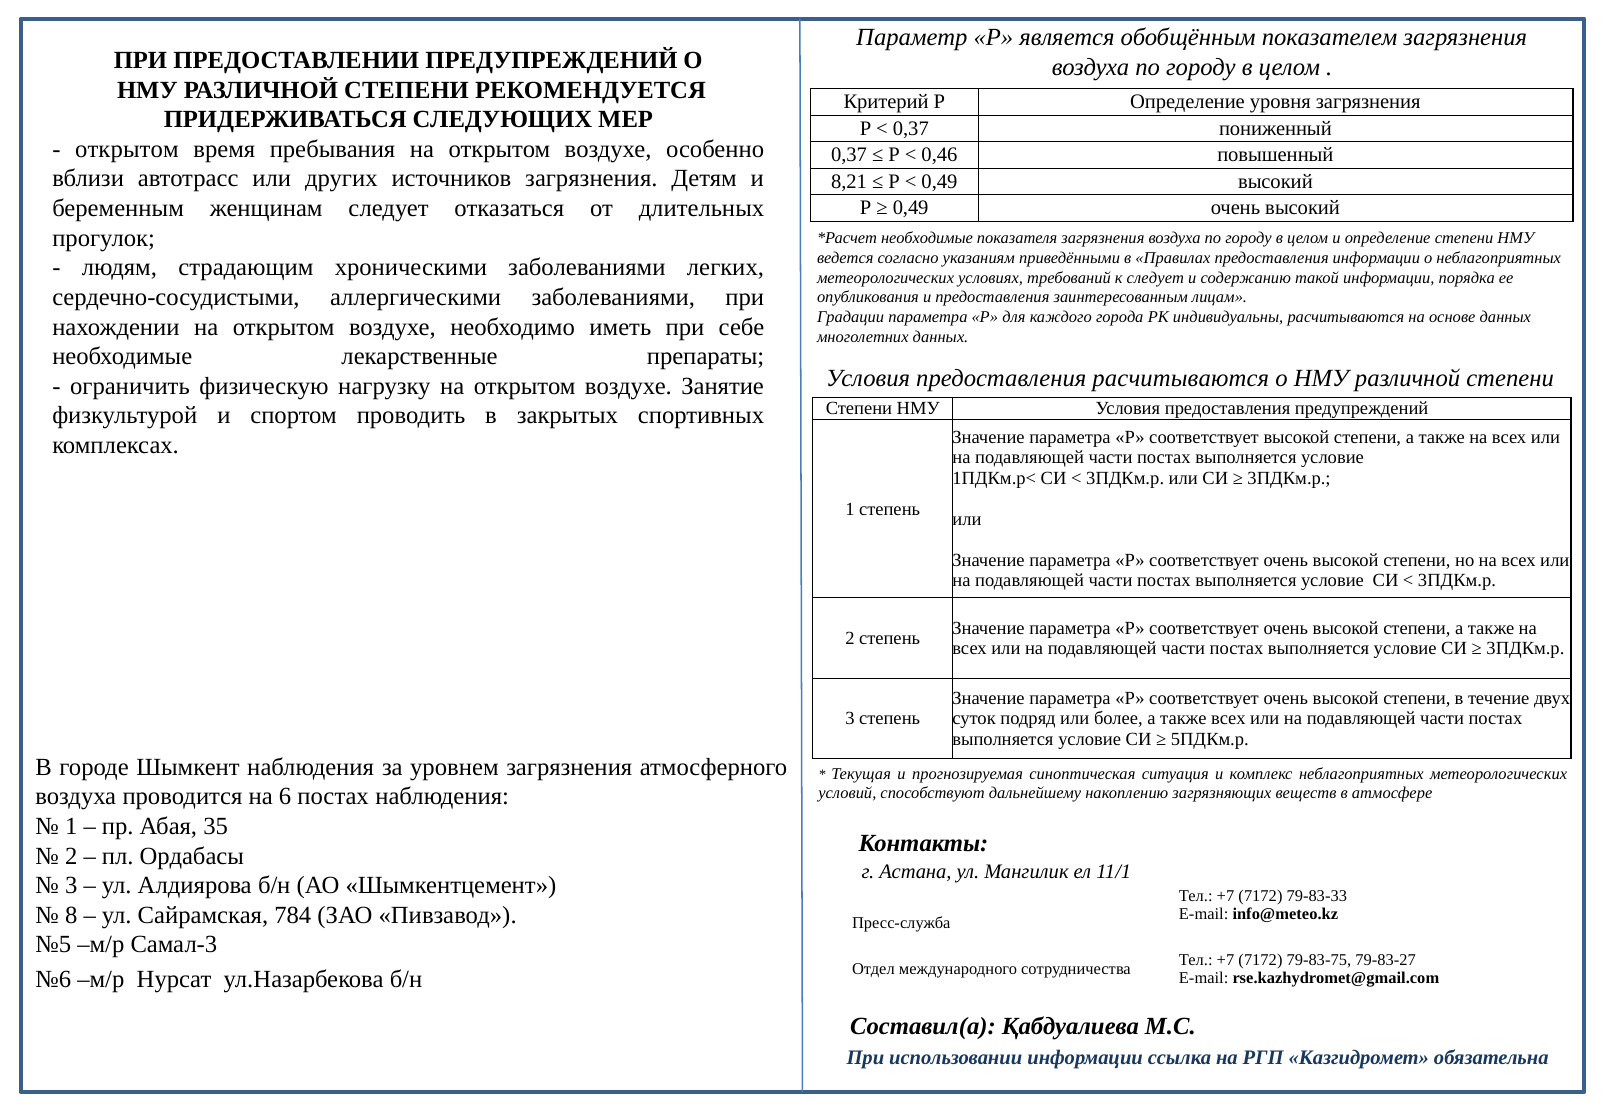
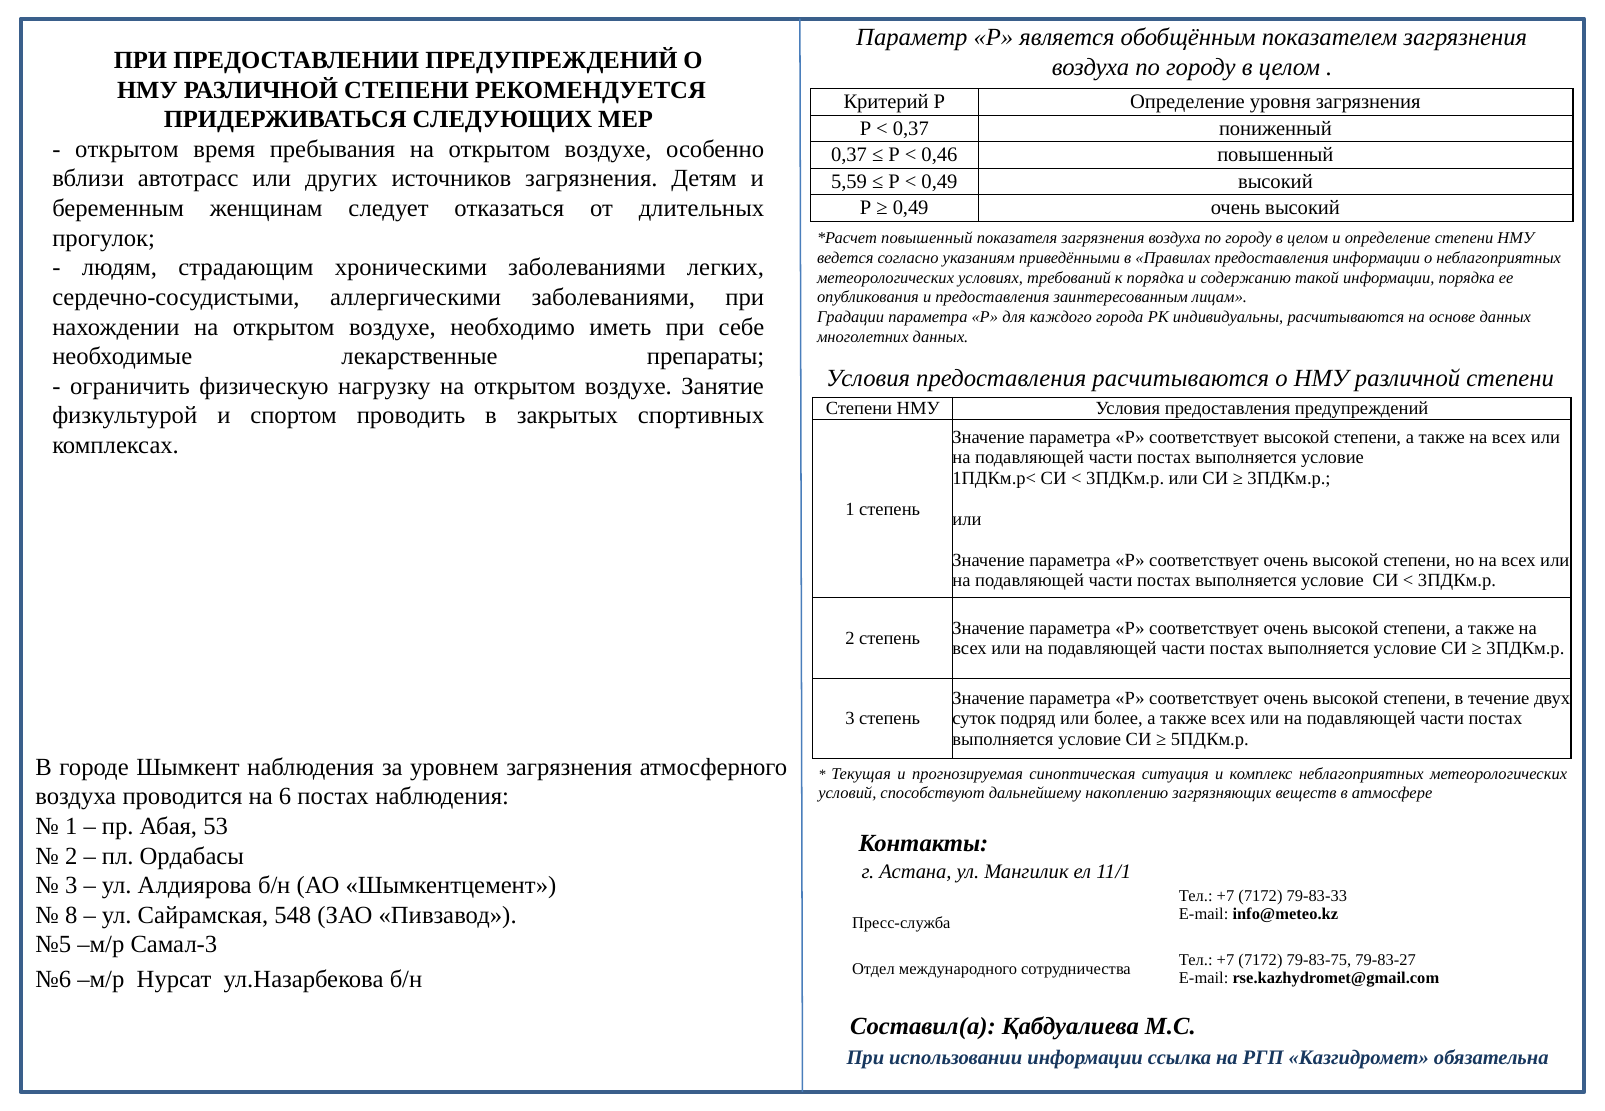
8,21: 8,21 -> 5,59
необходимые at (927, 238): необходимые -> повышенный
к следует: следует -> порядка
35: 35 -> 53
784: 784 -> 548
